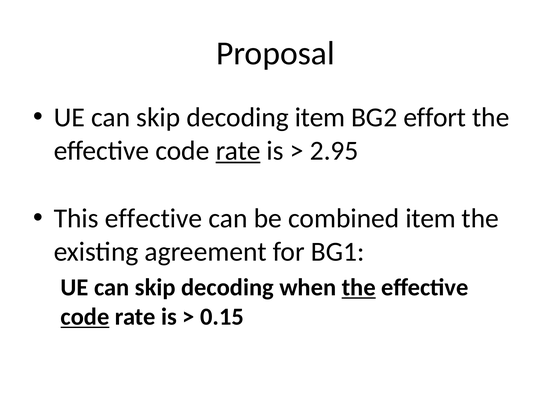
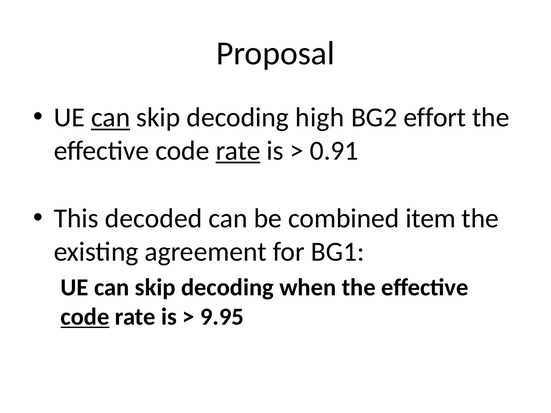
can at (111, 118) underline: none -> present
decoding item: item -> high
2.95: 2.95 -> 0.91
This effective: effective -> decoded
the at (359, 288) underline: present -> none
0.15: 0.15 -> 9.95
